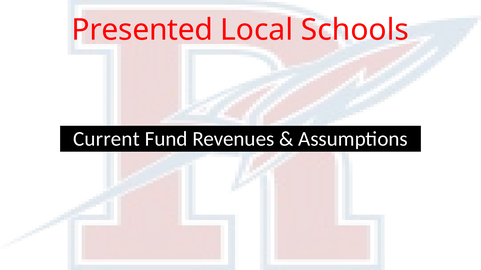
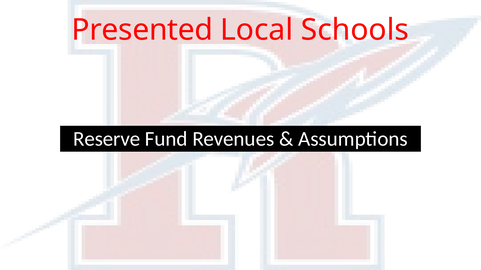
Current: Current -> Reserve
